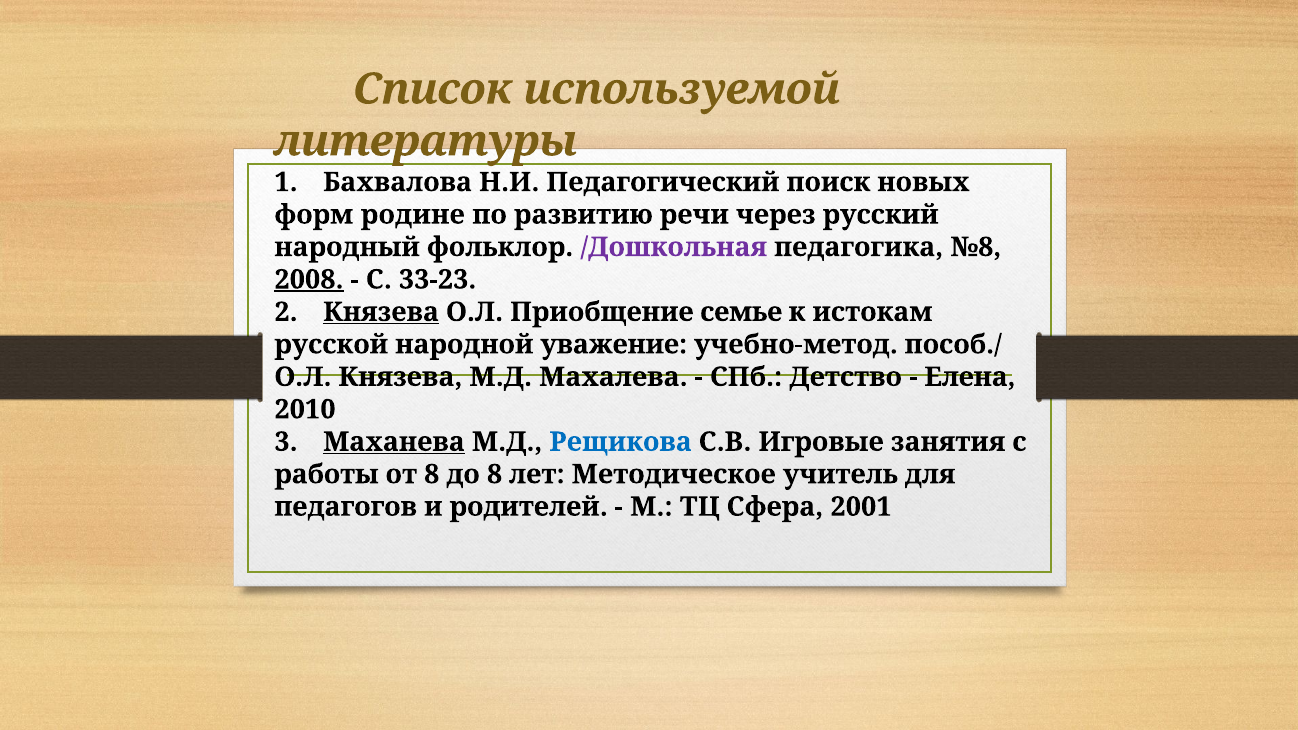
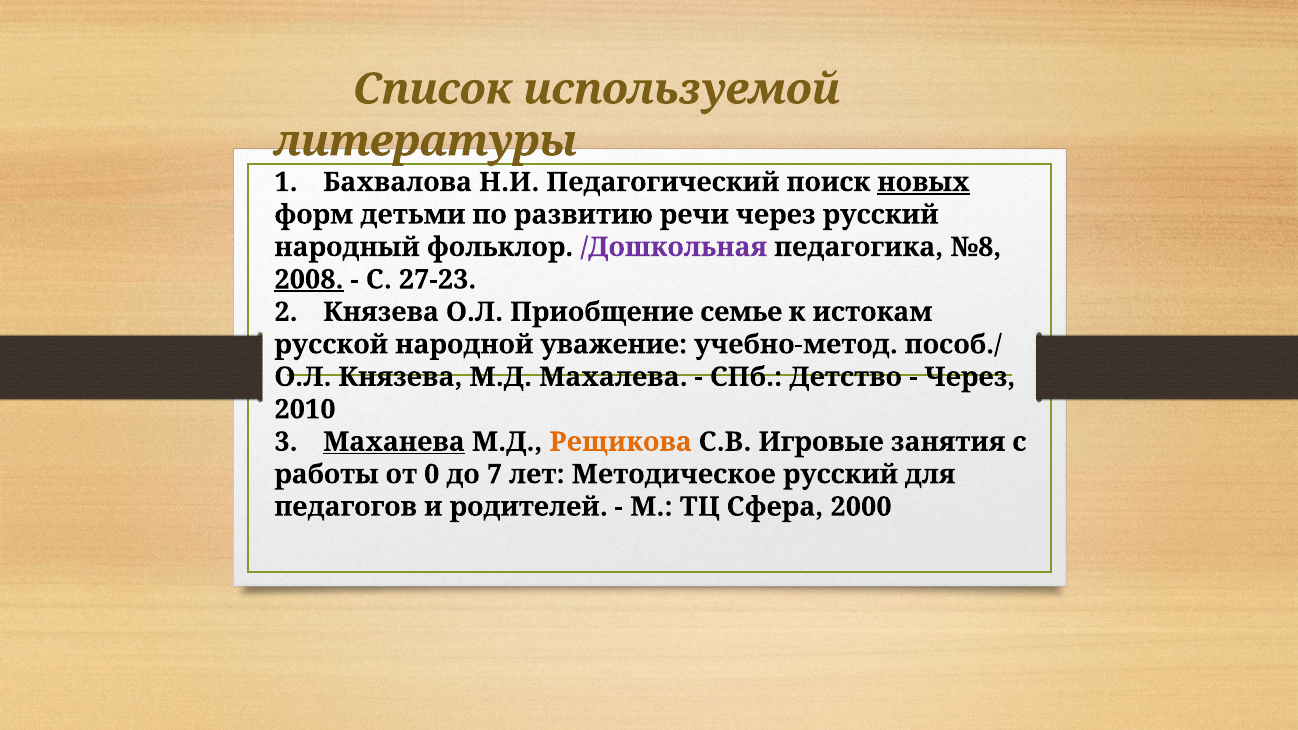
новых underline: none -> present
родине: родине -> детьми
33-23: 33-23 -> 27-23
Князева at (381, 312) underline: present -> none
Елена at (970, 377): Елена -> Через
Рещикова colour: blue -> orange
от 8: 8 -> 0
до 8: 8 -> 7
Методическое учитель: учитель -> русский
2001: 2001 -> 2000
